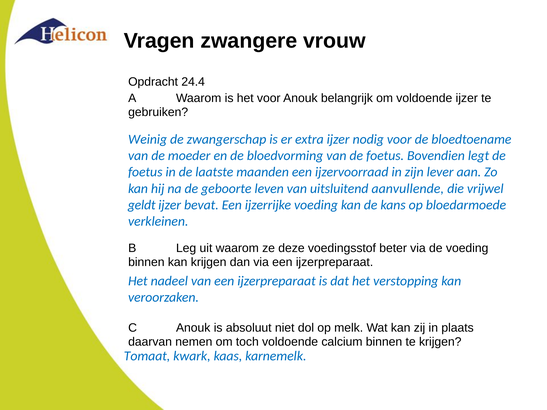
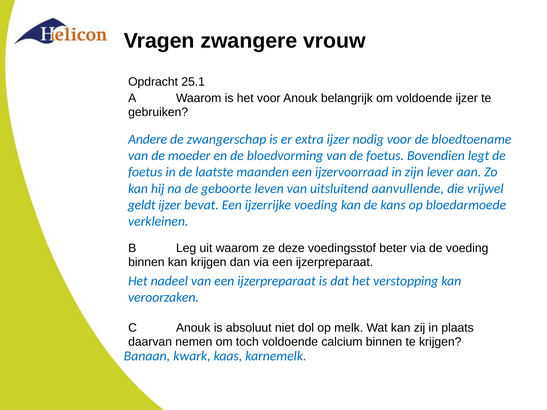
24.4: 24.4 -> 25.1
Weinig: Weinig -> Andere
Tomaat: Tomaat -> Banaan
